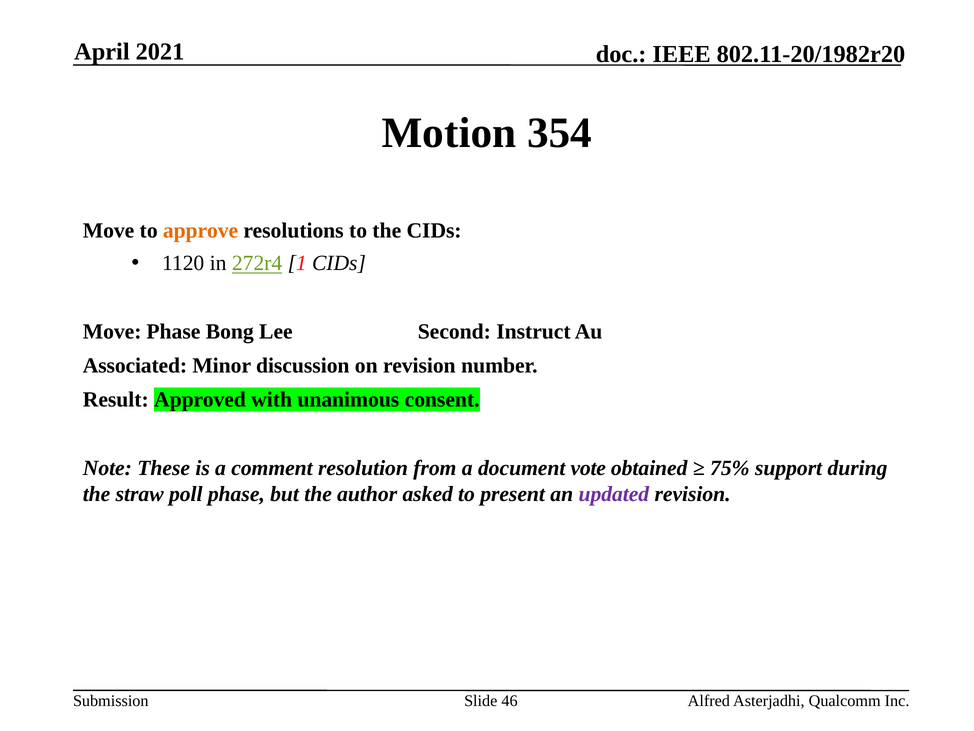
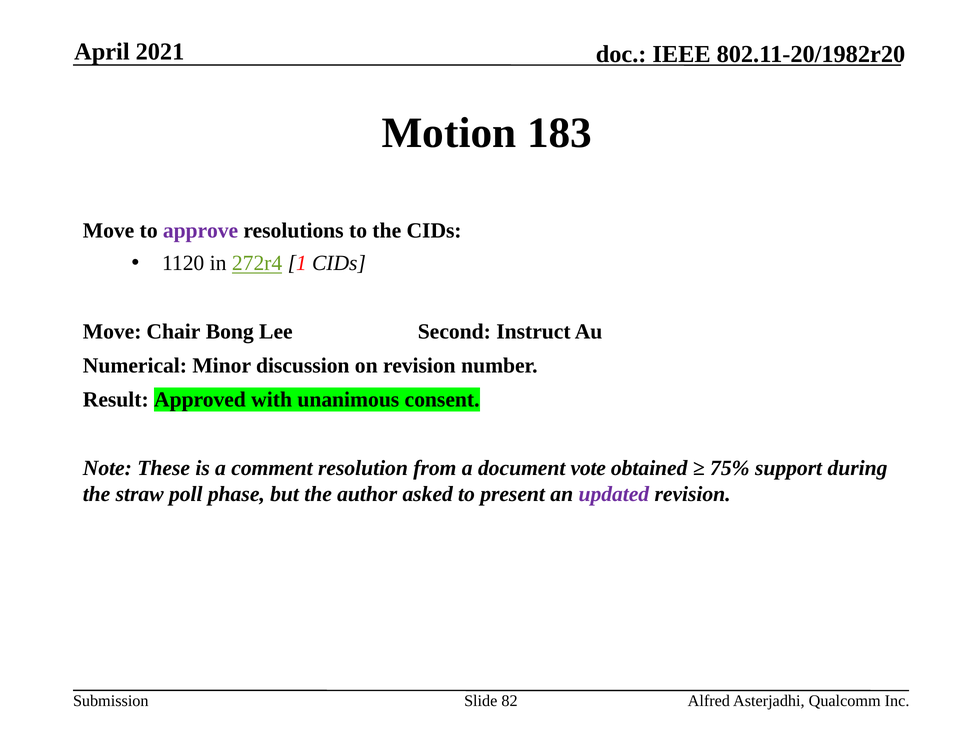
354: 354 -> 183
approve colour: orange -> purple
Move Phase: Phase -> Chair
Associated: Associated -> Numerical
46: 46 -> 82
